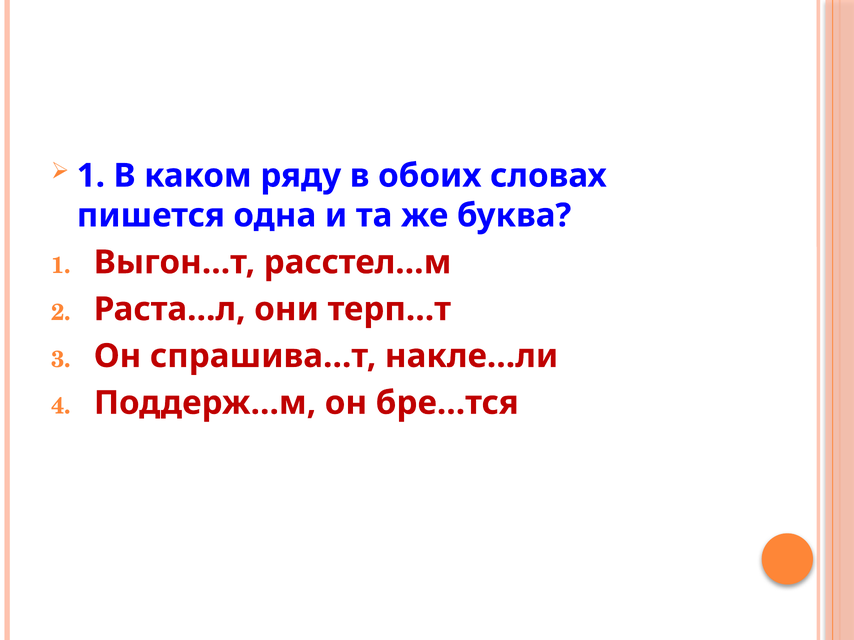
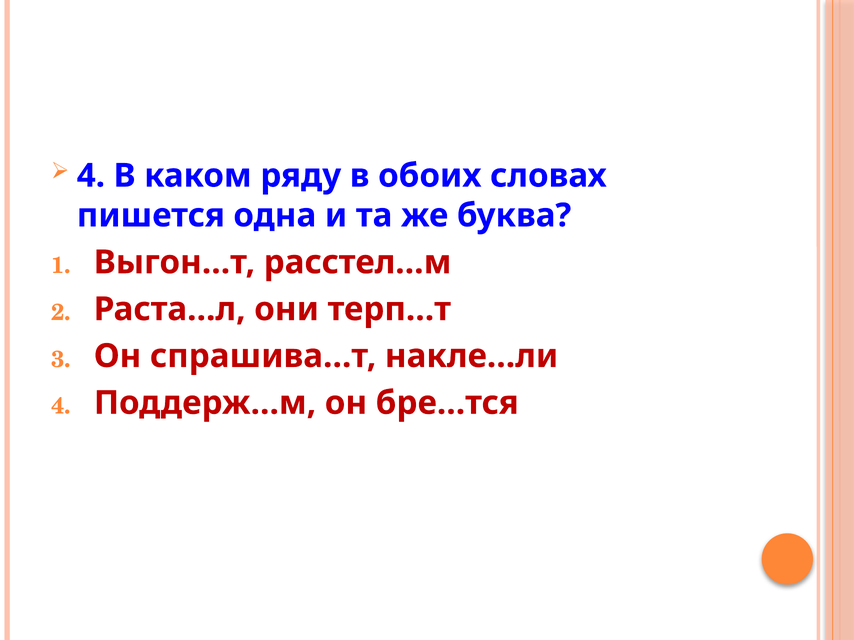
1 at (91, 176): 1 -> 4
